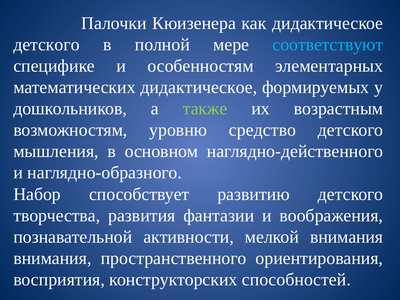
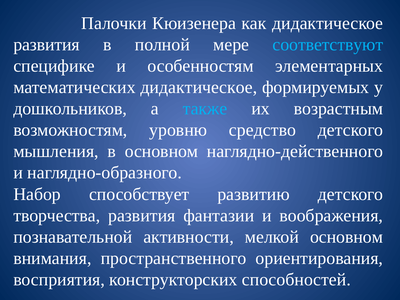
детского at (47, 45): детского -> развития
также colour: light green -> light blue
мелкой внимания: внимания -> основном
